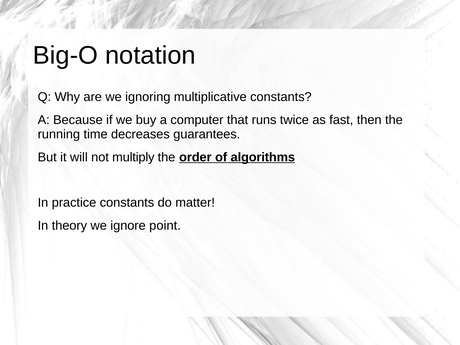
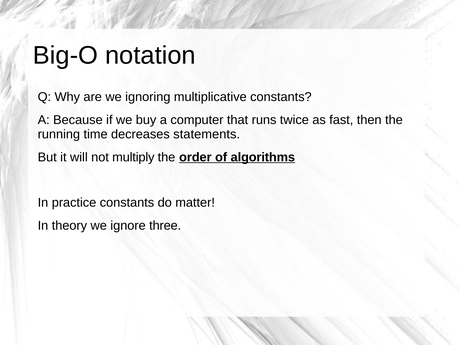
guarantees: guarantees -> statements
point: point -> three
